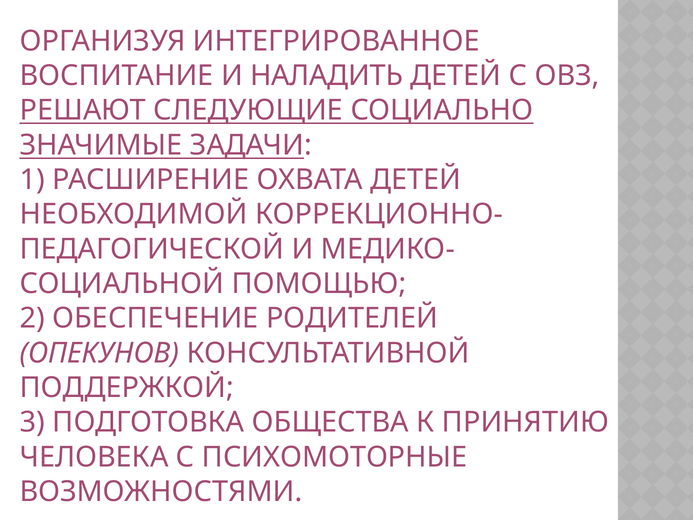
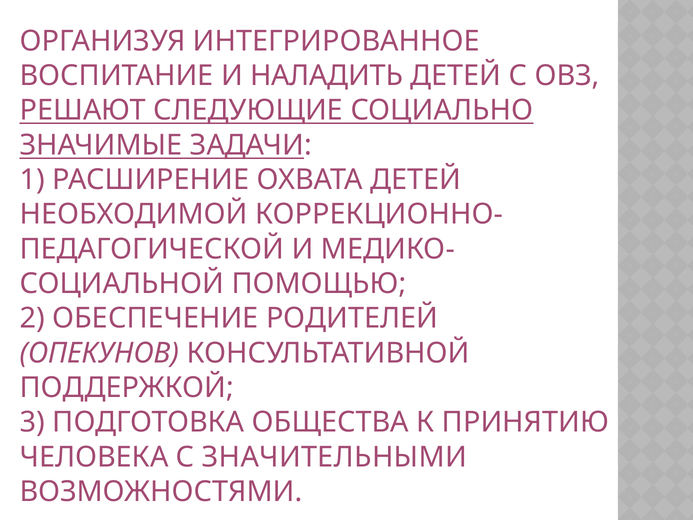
ПСИХОМОТОРНЫЕ: ПСИХОМОТОРНЫЕ -> ЗНАЧИТЕЛЬНЫМИ
